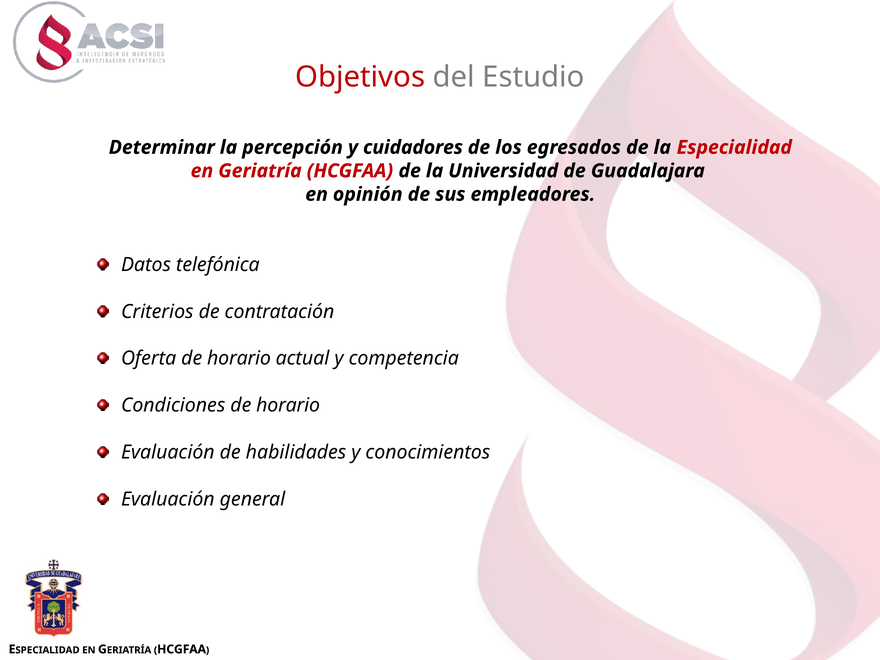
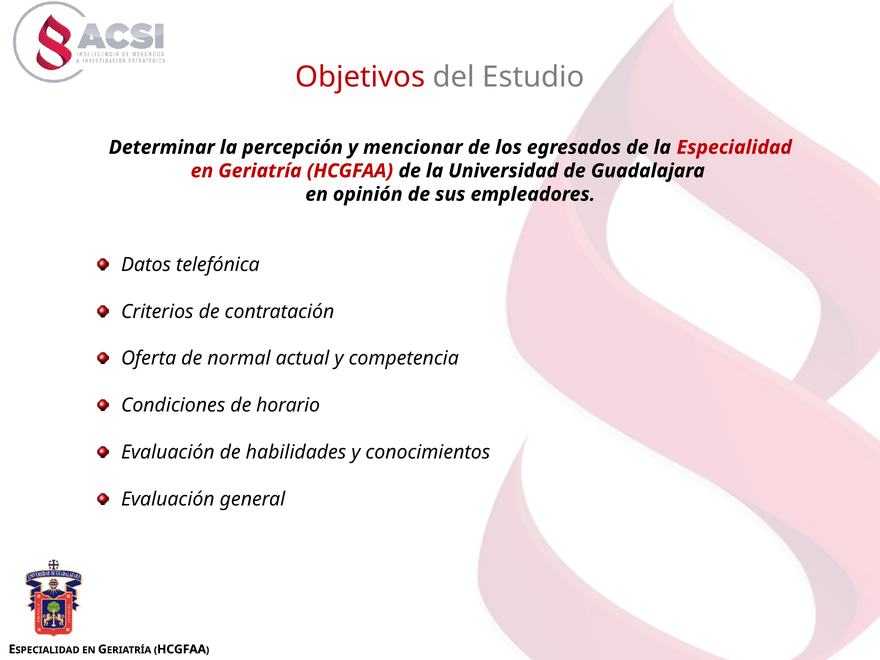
cuidadores: cuidadores -> mencionar
Oferta de horario: horario -> normal
